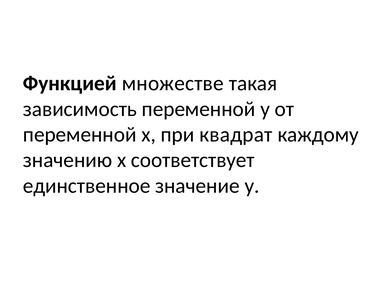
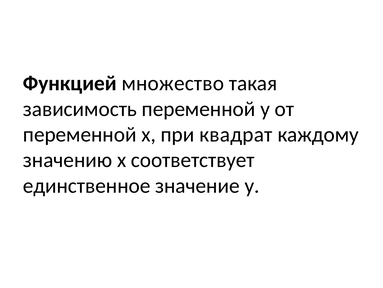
множестве: множестве -> множество
